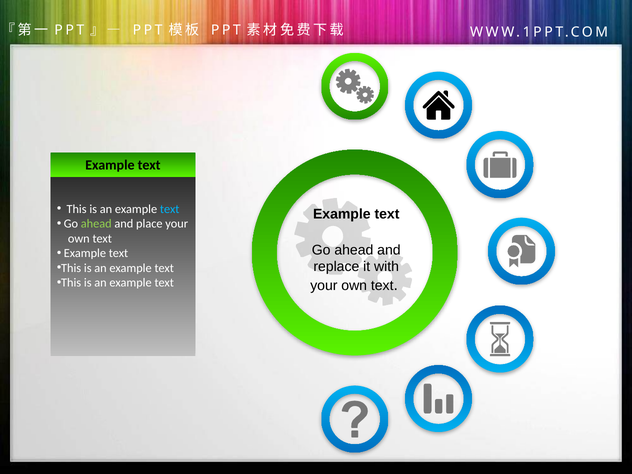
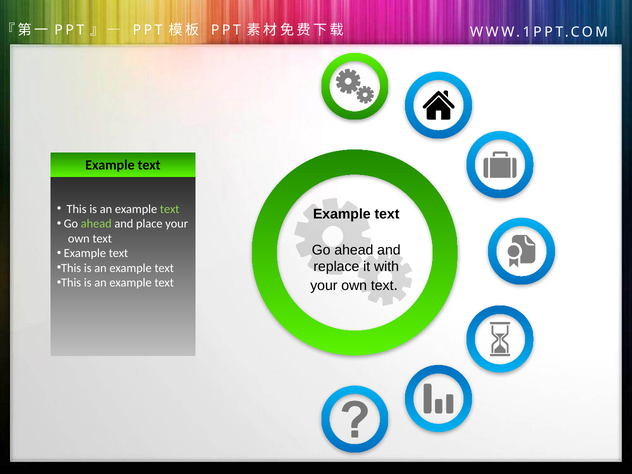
text at (170, 209) colour: light blue -> light green
